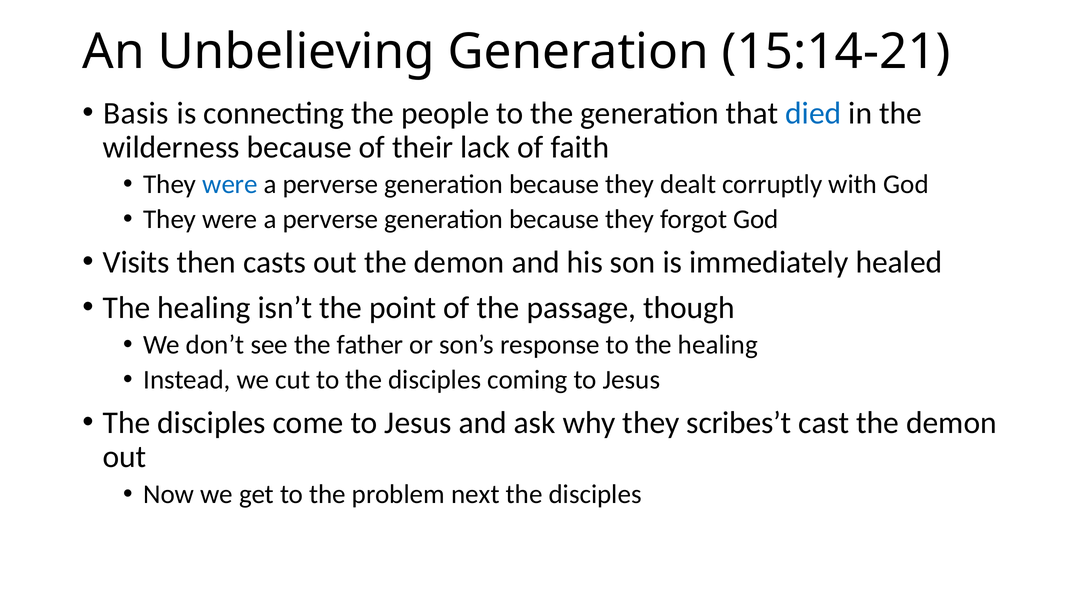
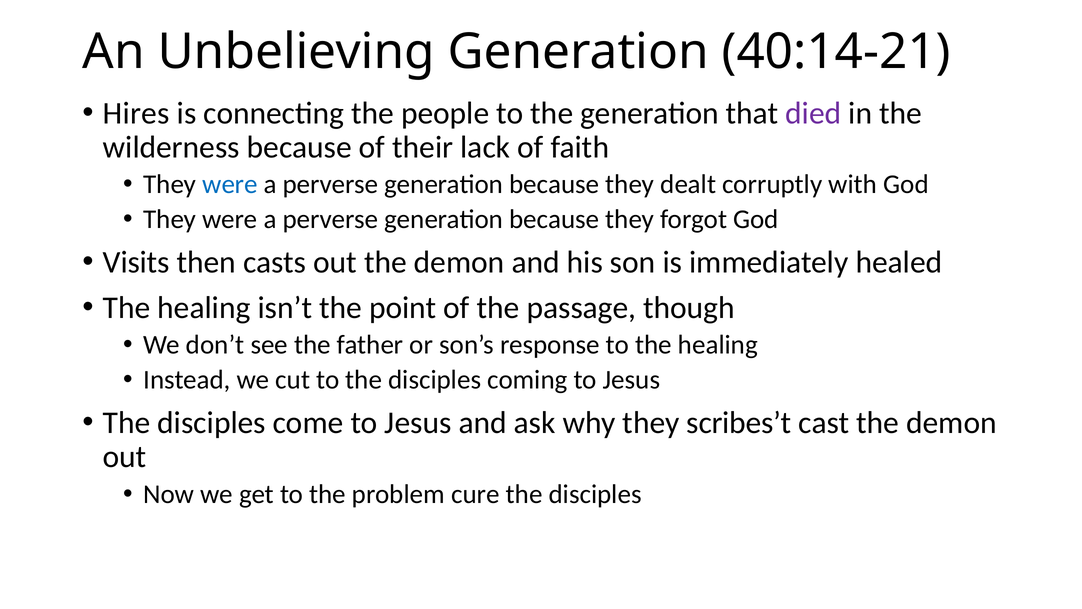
15:14-21: 15:14-21 -> 40:14-21
Basis: Basis -> Hires
died colour: blue -> purple
next: next -> cure
